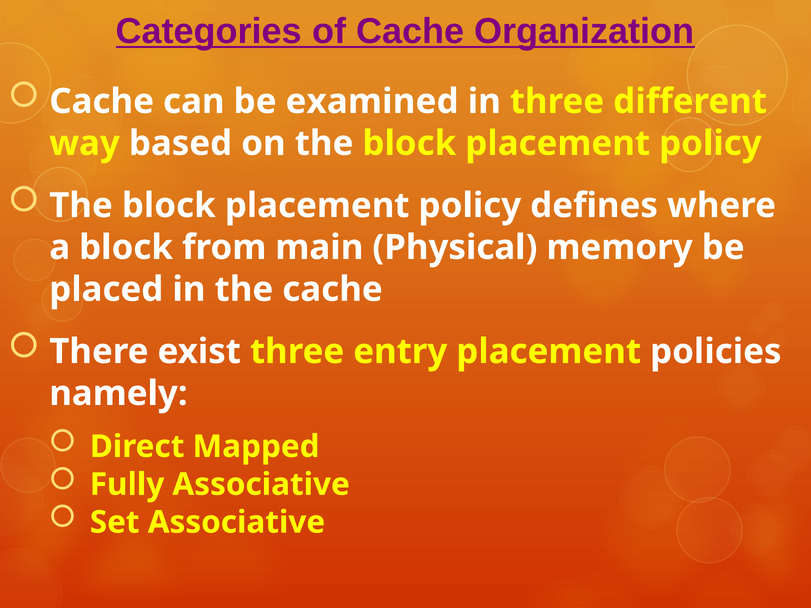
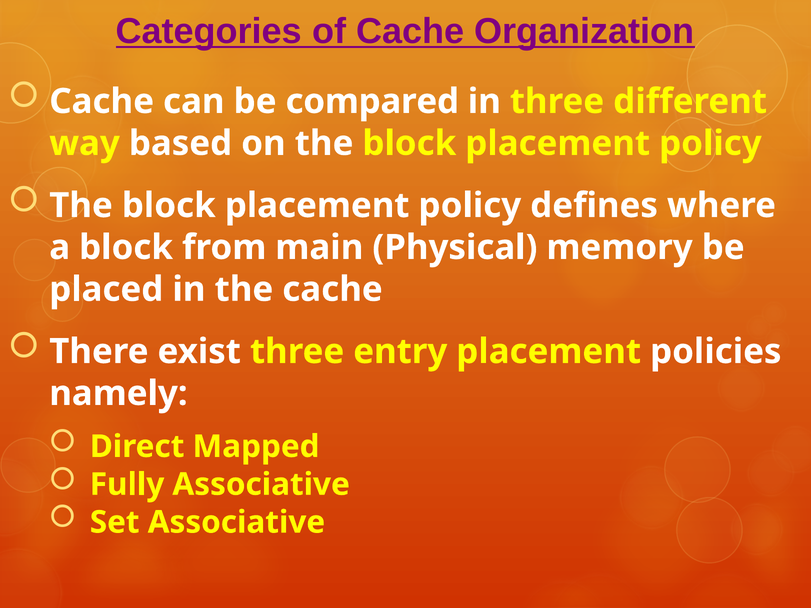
examined: examined -> compared
